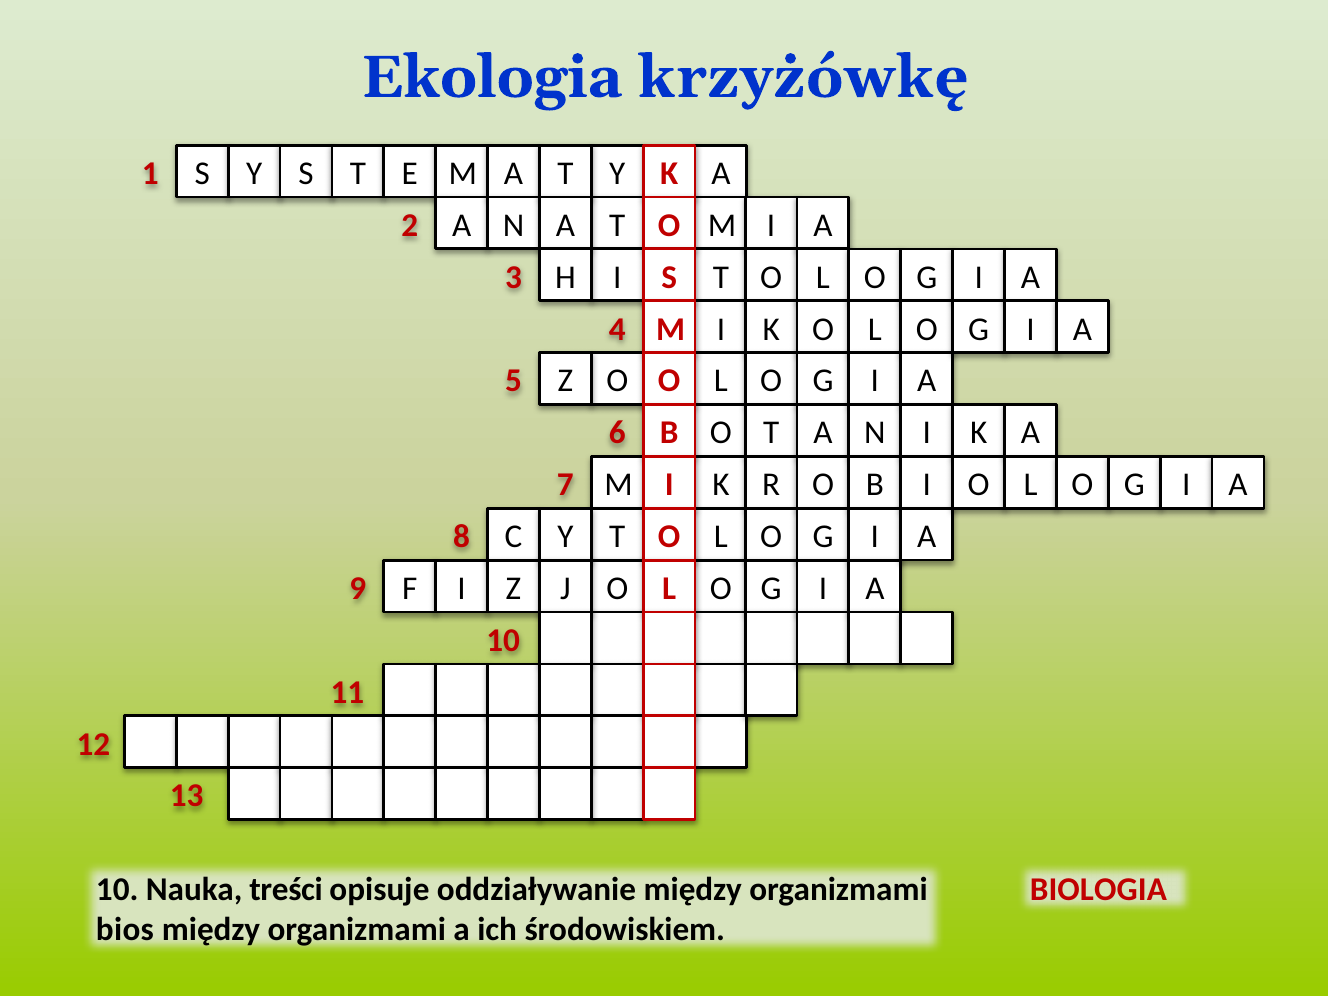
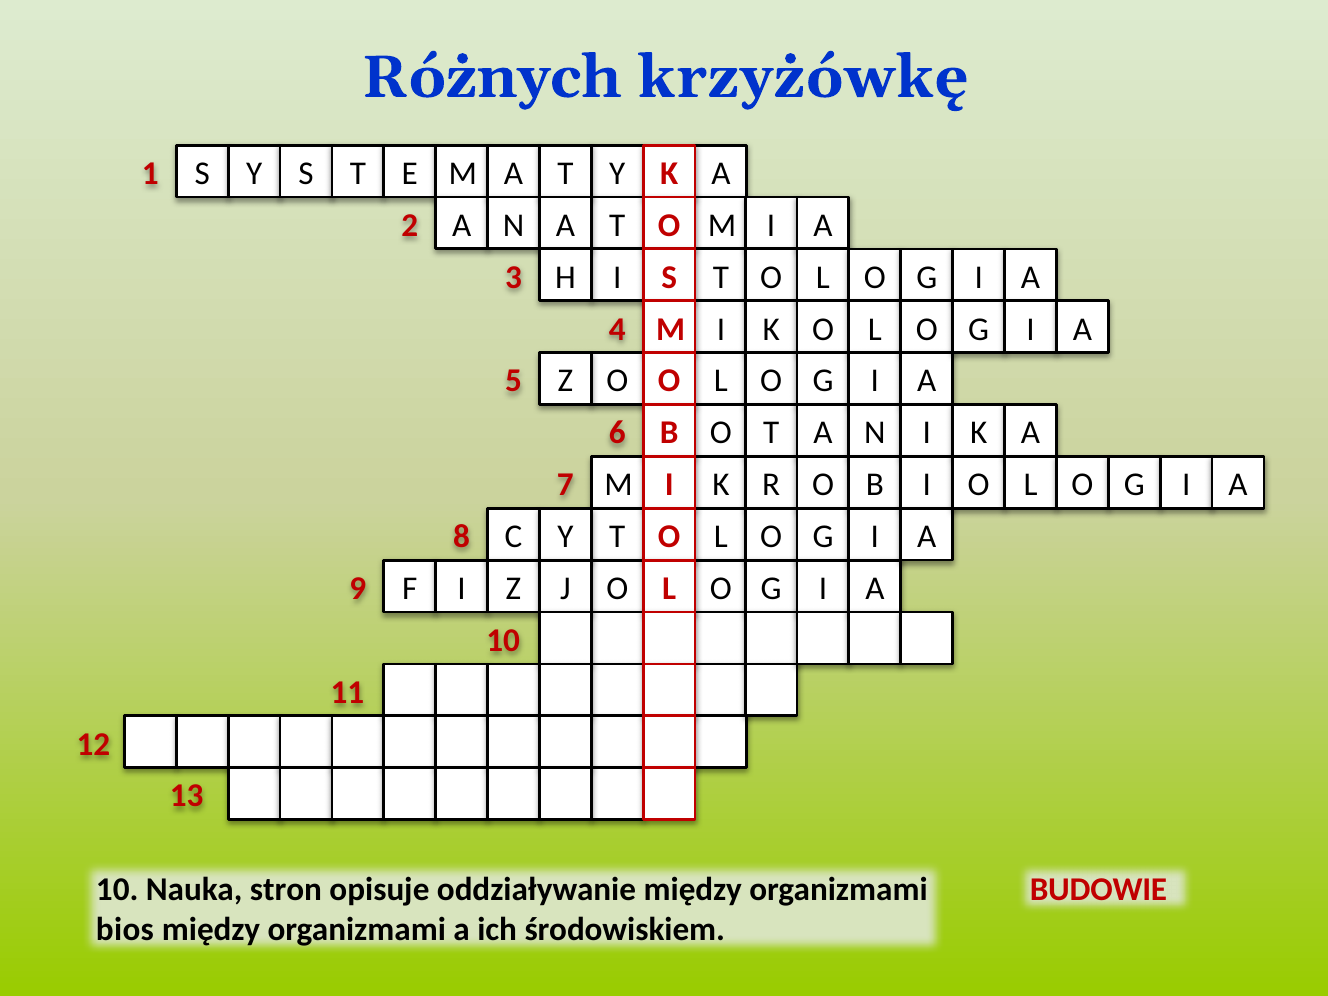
Ekologia: Ekologia -> Różnych
treści: treści -> stron
BIOLOGIA: BIOLOGIA -> BUDOWIE
